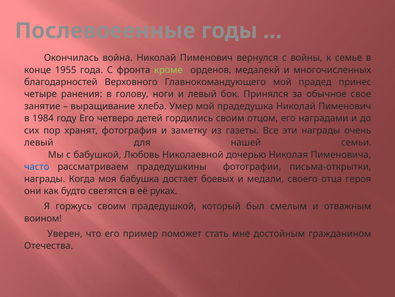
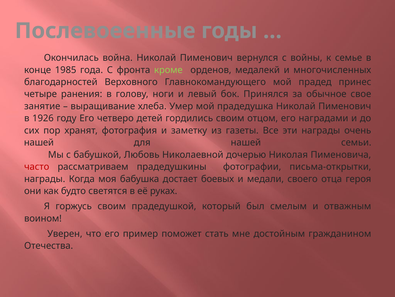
1955: 1955 -> 1985
1984: 1984 -> 1926
левый at (39, 142): левый -> нашей
часто colour: blue -> red
